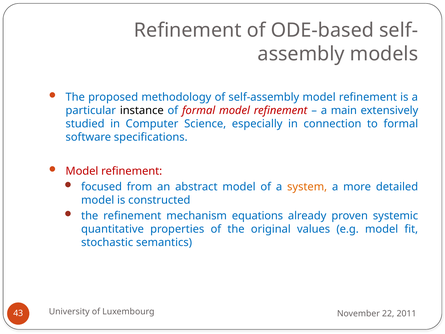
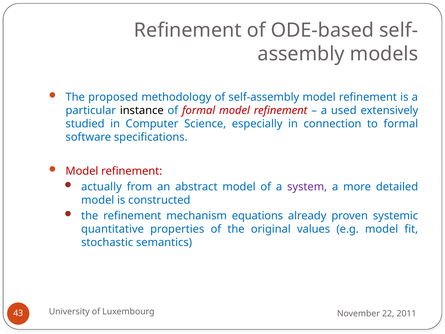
main: main -> used
focused: focused -> actually
system colour: orange -> purple
